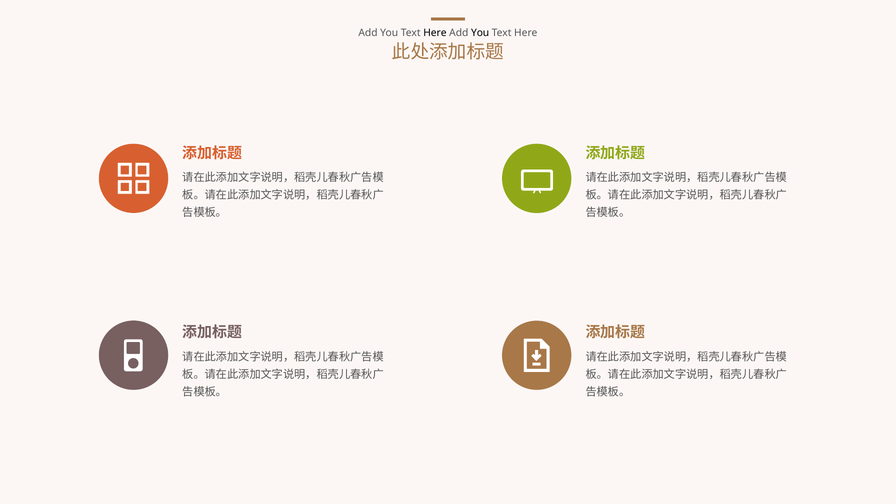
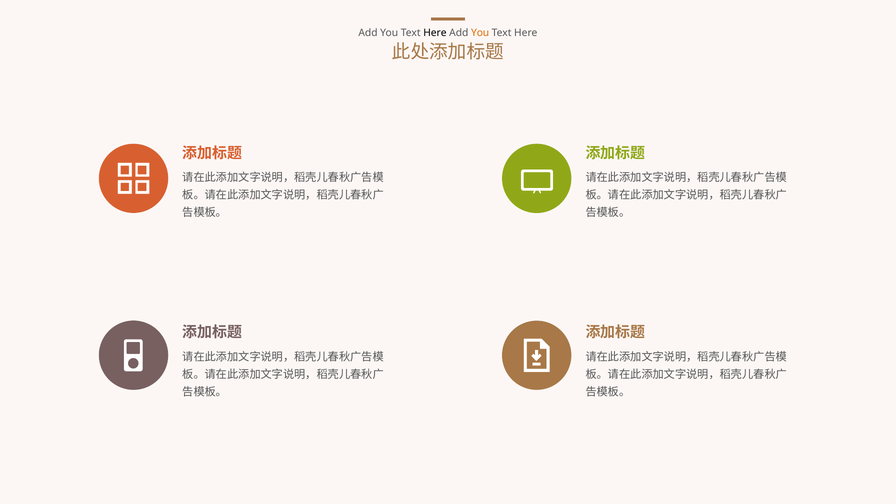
You at (480, 33) colour: black -> orange
